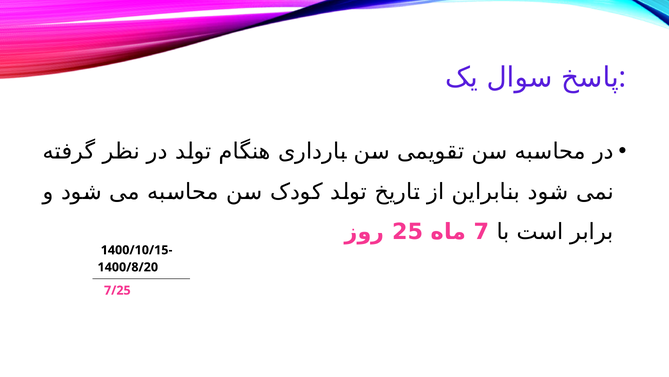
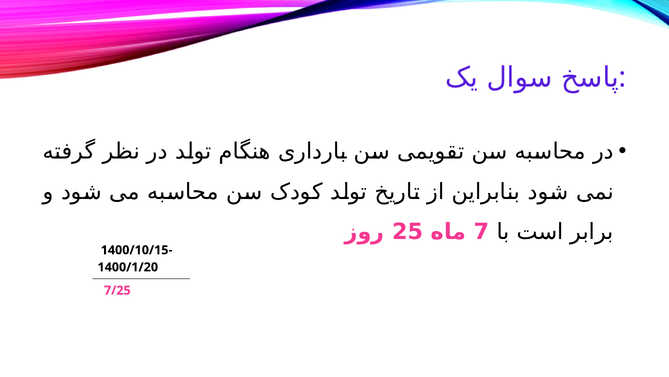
1400/8/20: 1400/8/20 -> 1400/1/20
